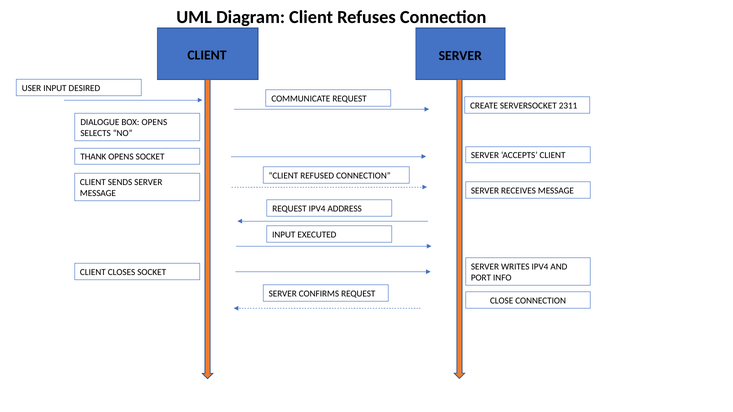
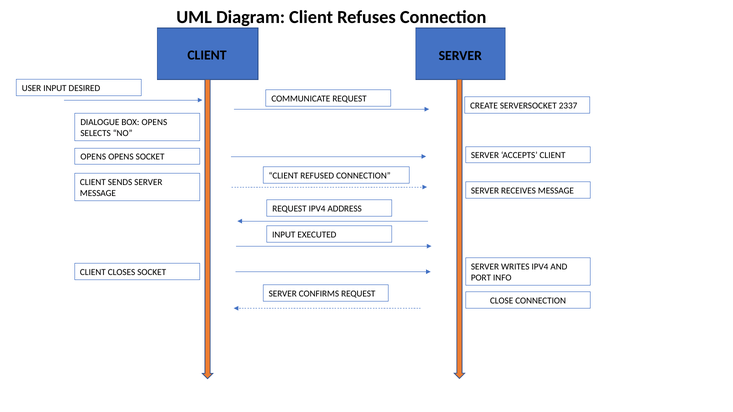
2311: 2311 -> 2337
THANK at (93, 157): THANK -> OPENS
